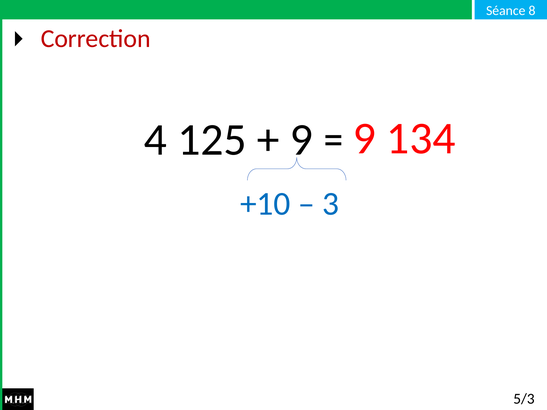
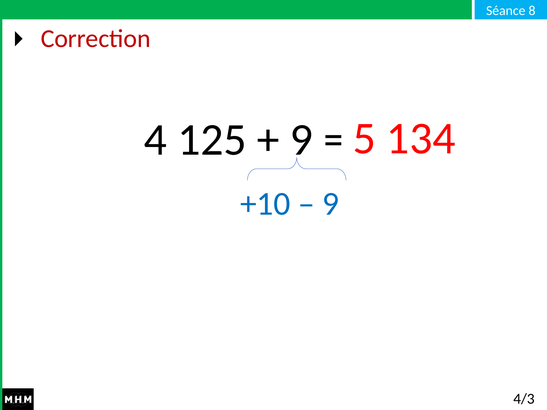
9 at (364, 138): 9 -> 5
3 at (331, 204): 3 -> 9
5/3: 5/3 -> 4/3
